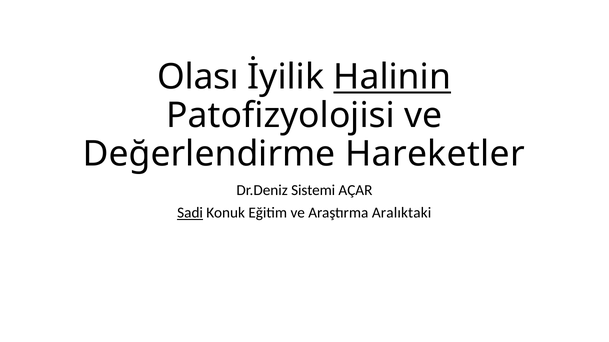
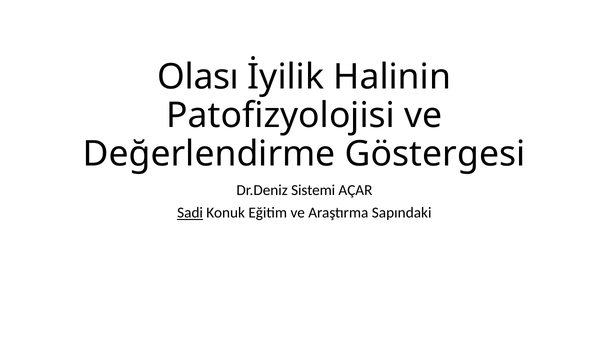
Halinin underline: present -> none
Hareketler: Hareketler -> Göstergesi
Aralıktaki: Aralıktaki -> Sapındaki
